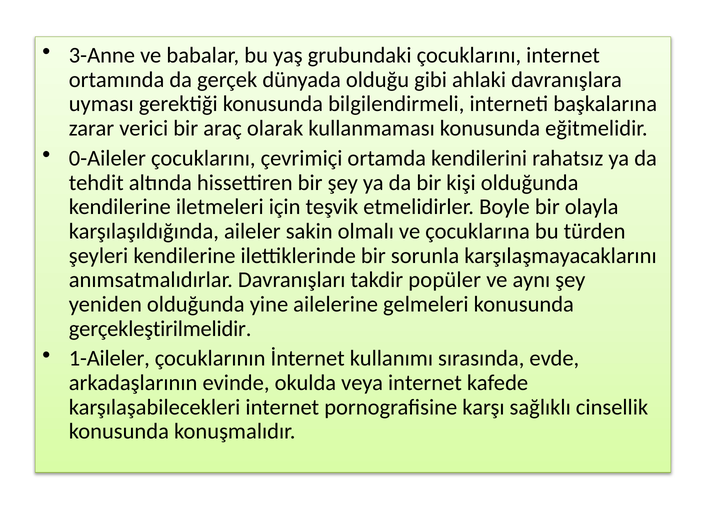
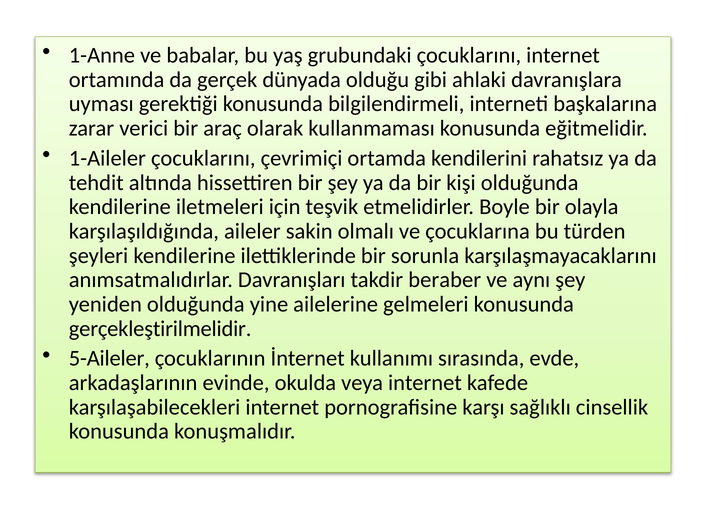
3-Anne: 3-Anne -> 1-Anne
0-Aileler: 0-Aileler -> 1-Aileler
popüler: popüler -> beraber
1-Aileler: 1-Aileler -> 5-Aileler
